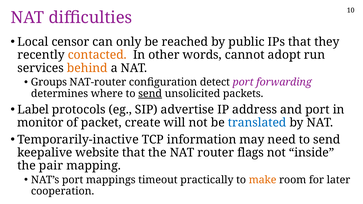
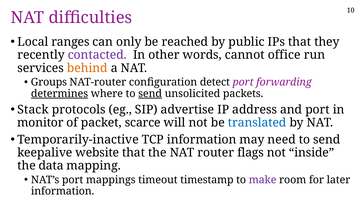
censor: censor -> ranges
contacted colour: orange -> purple
adopt: adopt -> office
determines underline: none -> present
Label: Label -> Stack
create: create -> scarce
pair: pair -> data
practically: practically -> timestamp
make colour: orange -> purple
cooperation at (63, 191): cooperation -> information
